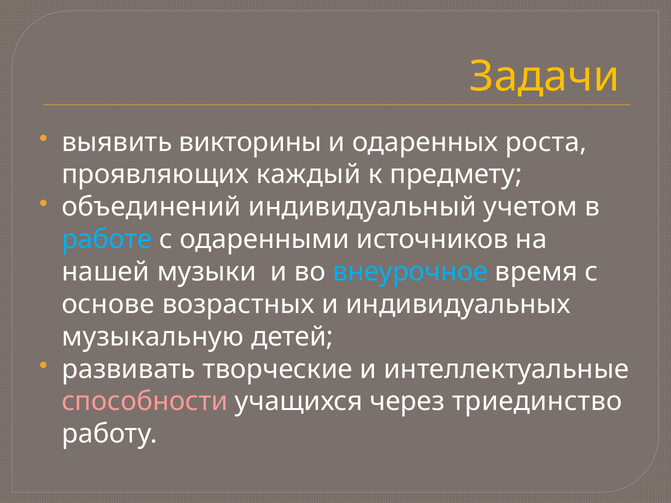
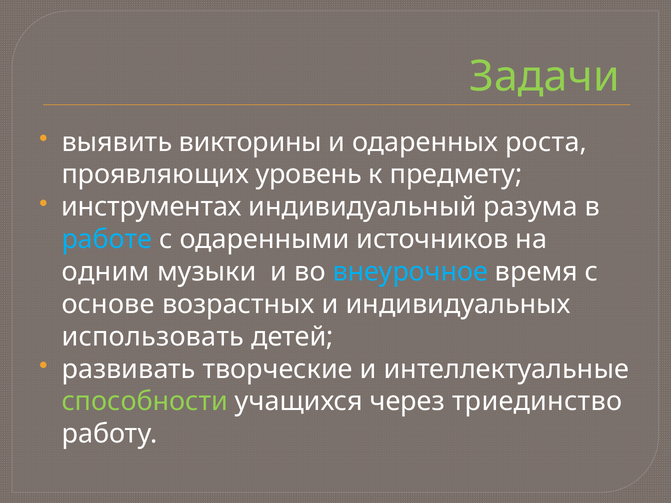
Задачи colour: yellow -> light green
каждый: каждый -> уровень
объединений: объединений -> инструментах
учетом: учетом -> разума
нашей: нашей -> одним
музыкальную: музыкальную -> использовать
способности colour: pink -> light green
